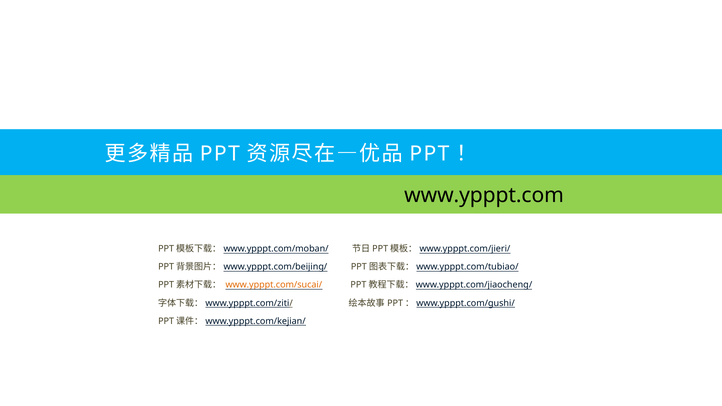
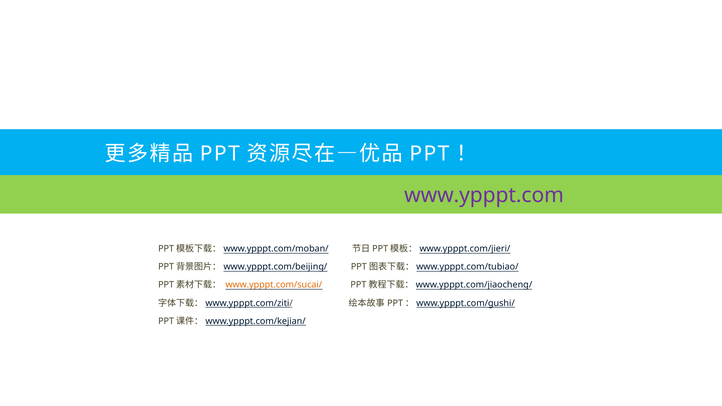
www.ypppt.com colour: black -> purple
